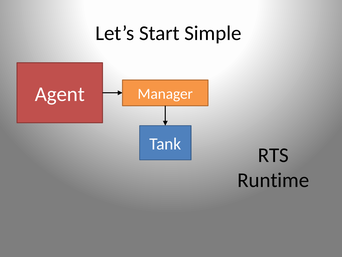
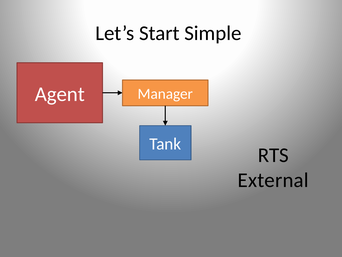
Runtime: Runtime -> External
